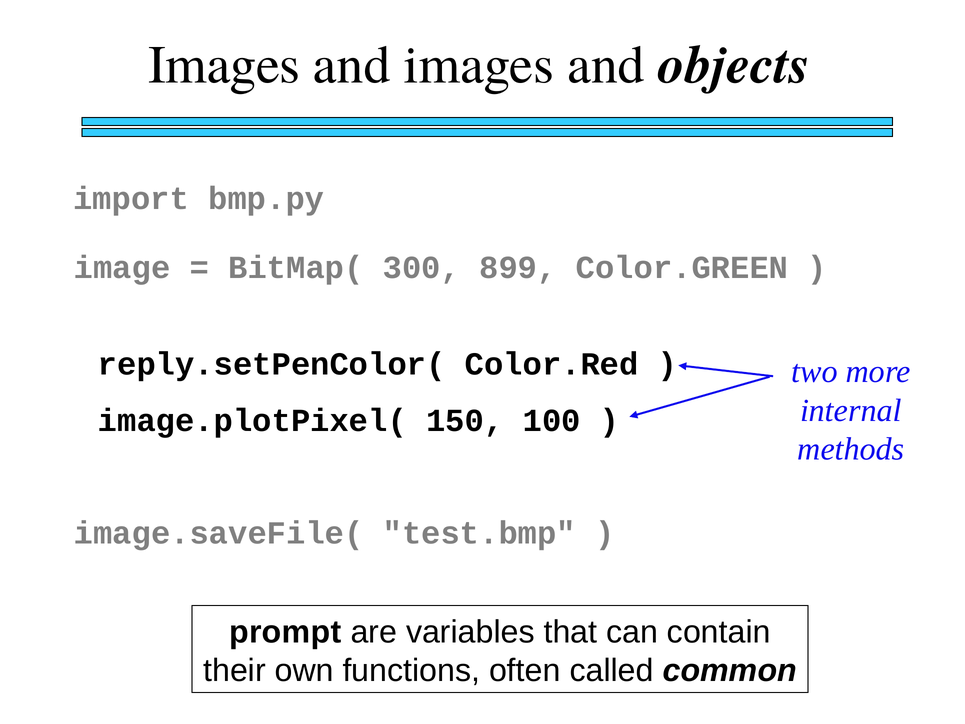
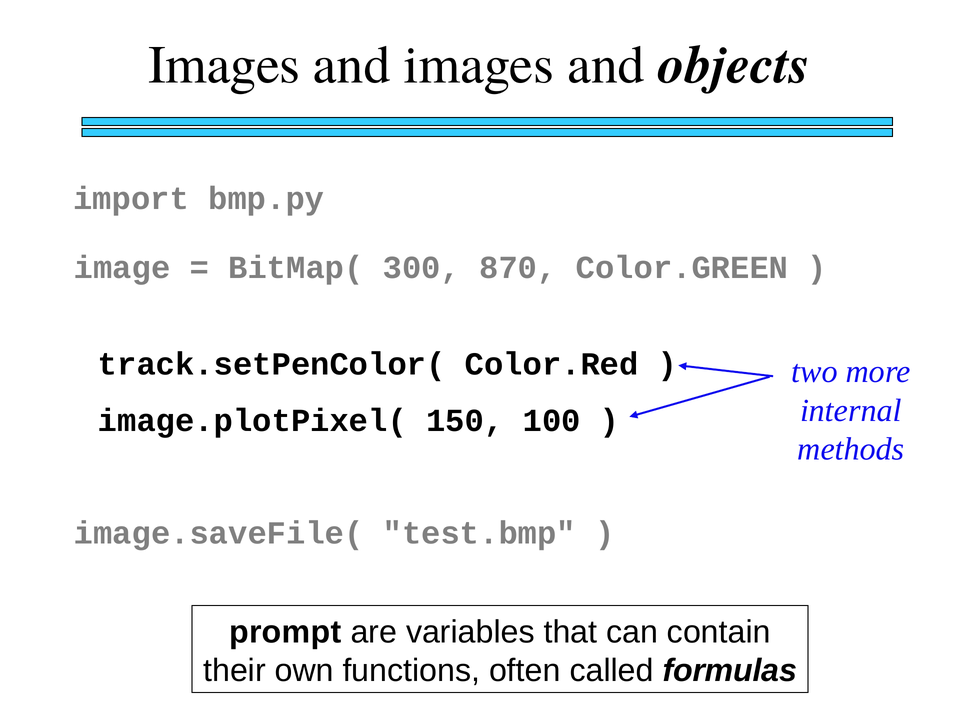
899: 899 -> 870
reply.setPenColor(: reply.setPenColor( -> track.setPenColor(
common: common -> formulas
